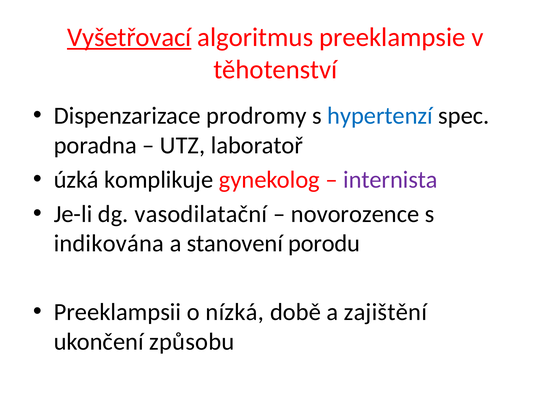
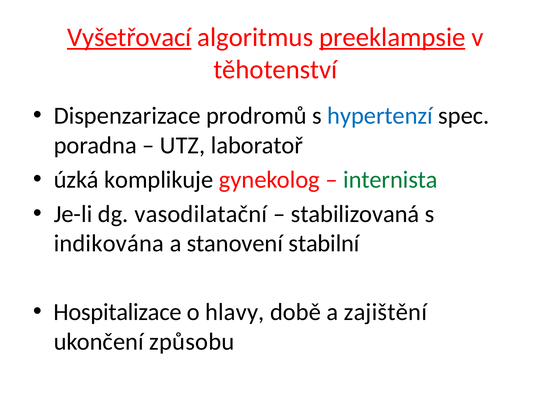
preeklampsie underline: none -> present
prodromy: prodromy -> prodromů
internista colour: purple -> green
novorozence: novorozence -> stabilizovaná
porodu: porodu -> stabilní
Preeklampsii: Preeklampsii -> Hospitalizace
nízká: nízká -> hlavy
